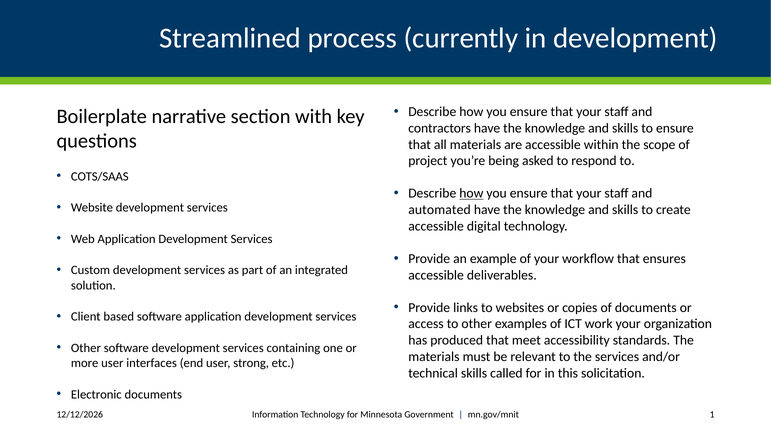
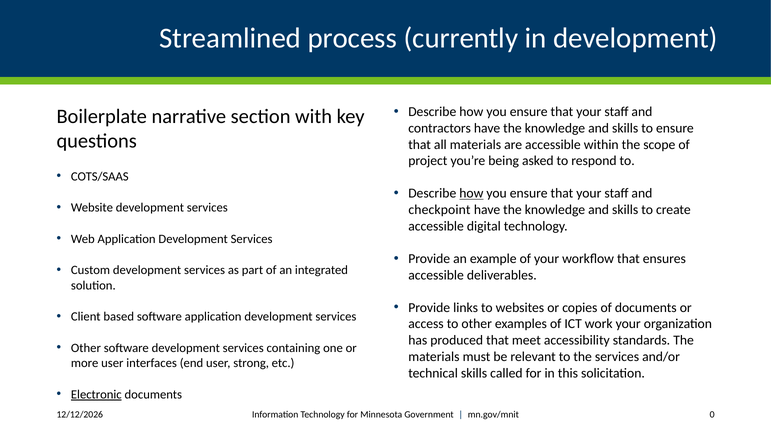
automated: automated -> checkpoint
Electronic underline: none -> present
1: 1 -> 0
